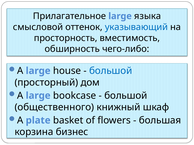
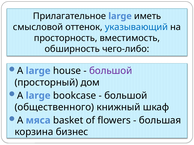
языка: языка -> иметь
большой at (111, 71) colour: blue -> purple
plate: plate -> мяса
